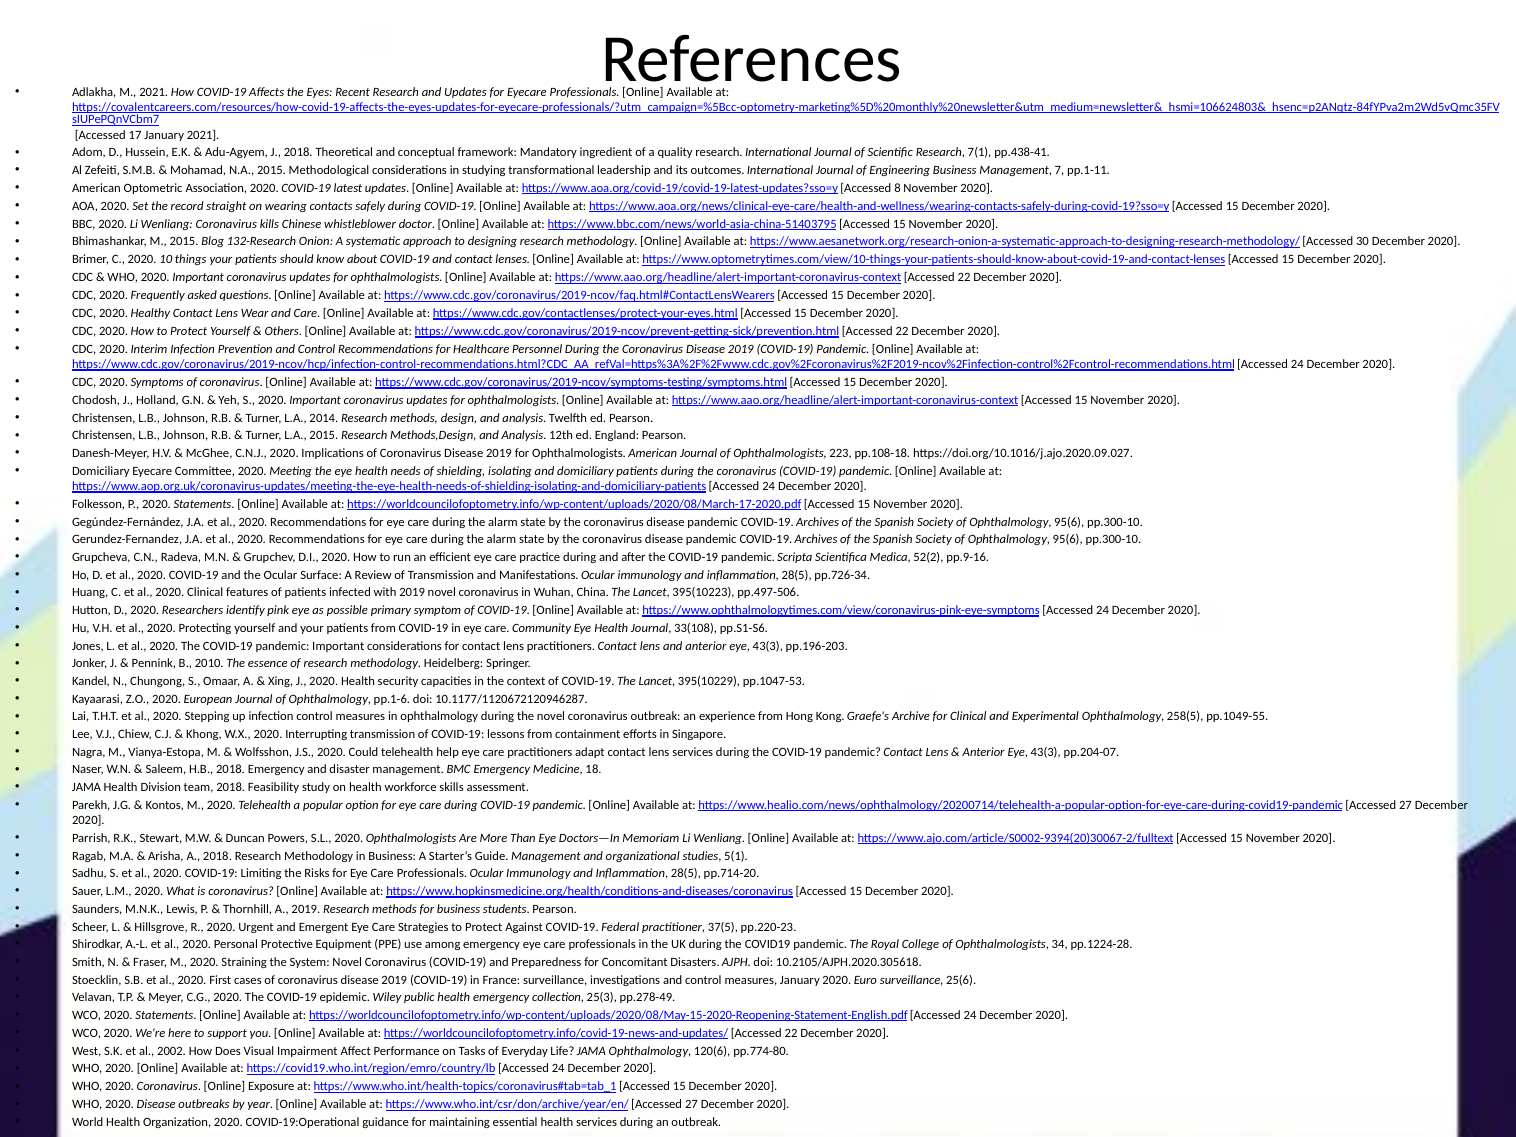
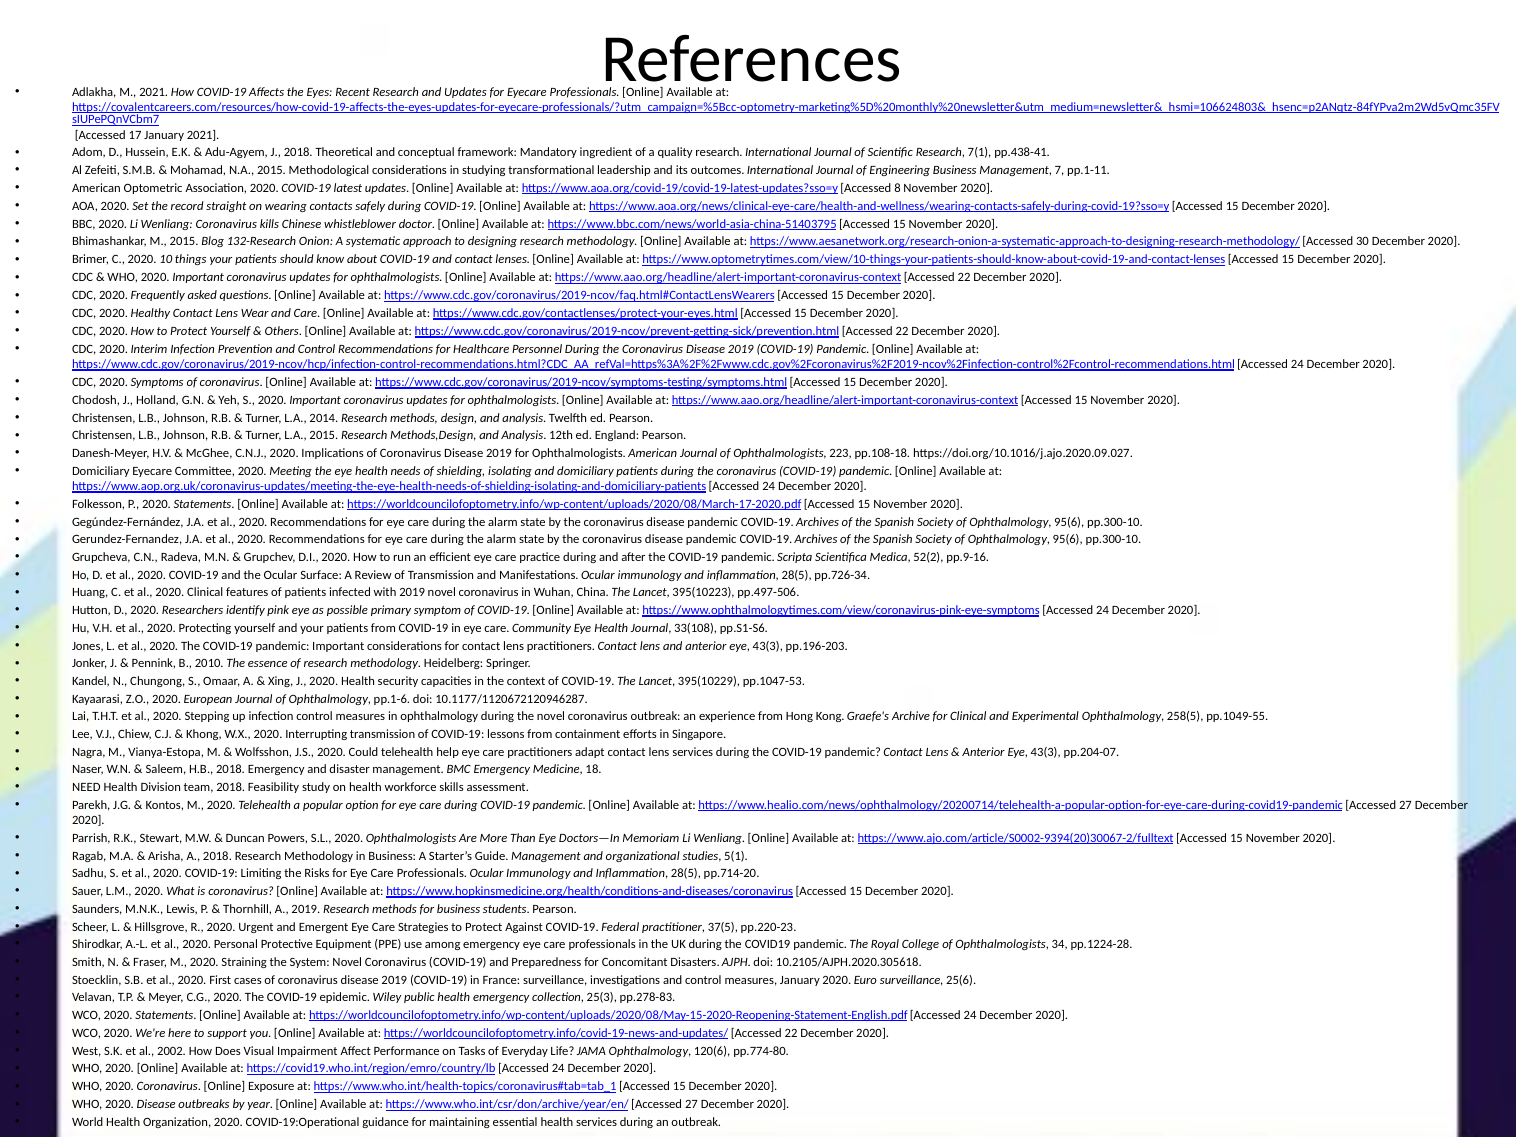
JAMA at (86, 787): JAMA -> NEED
pp.278-49: pp.278-49 -> pp.278-83
